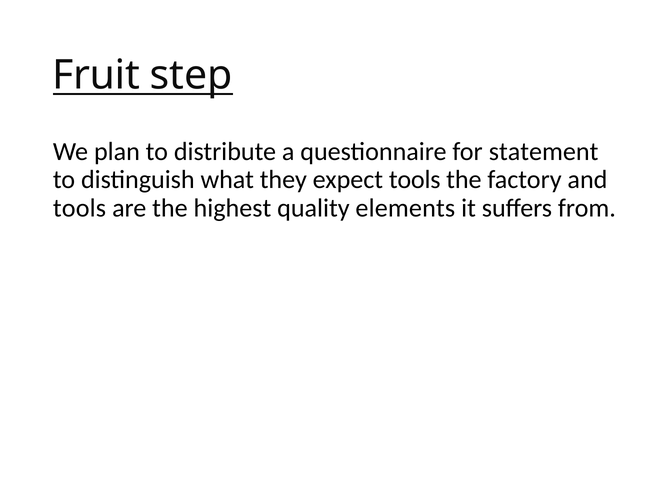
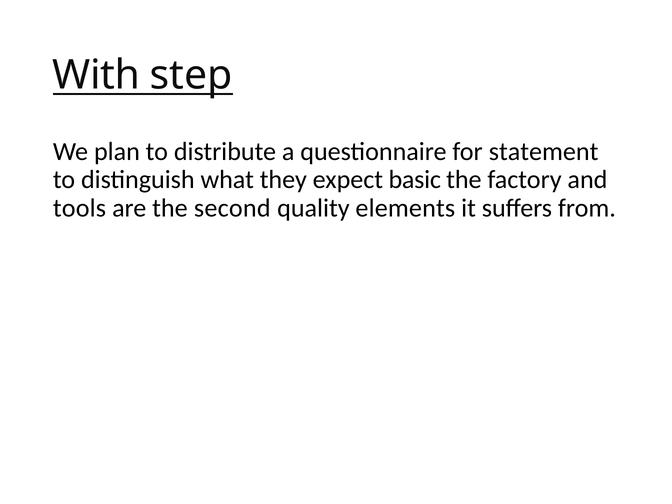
Fruit: Fruit -> With
expect tools: tools -> basic
highest: highest -> second
